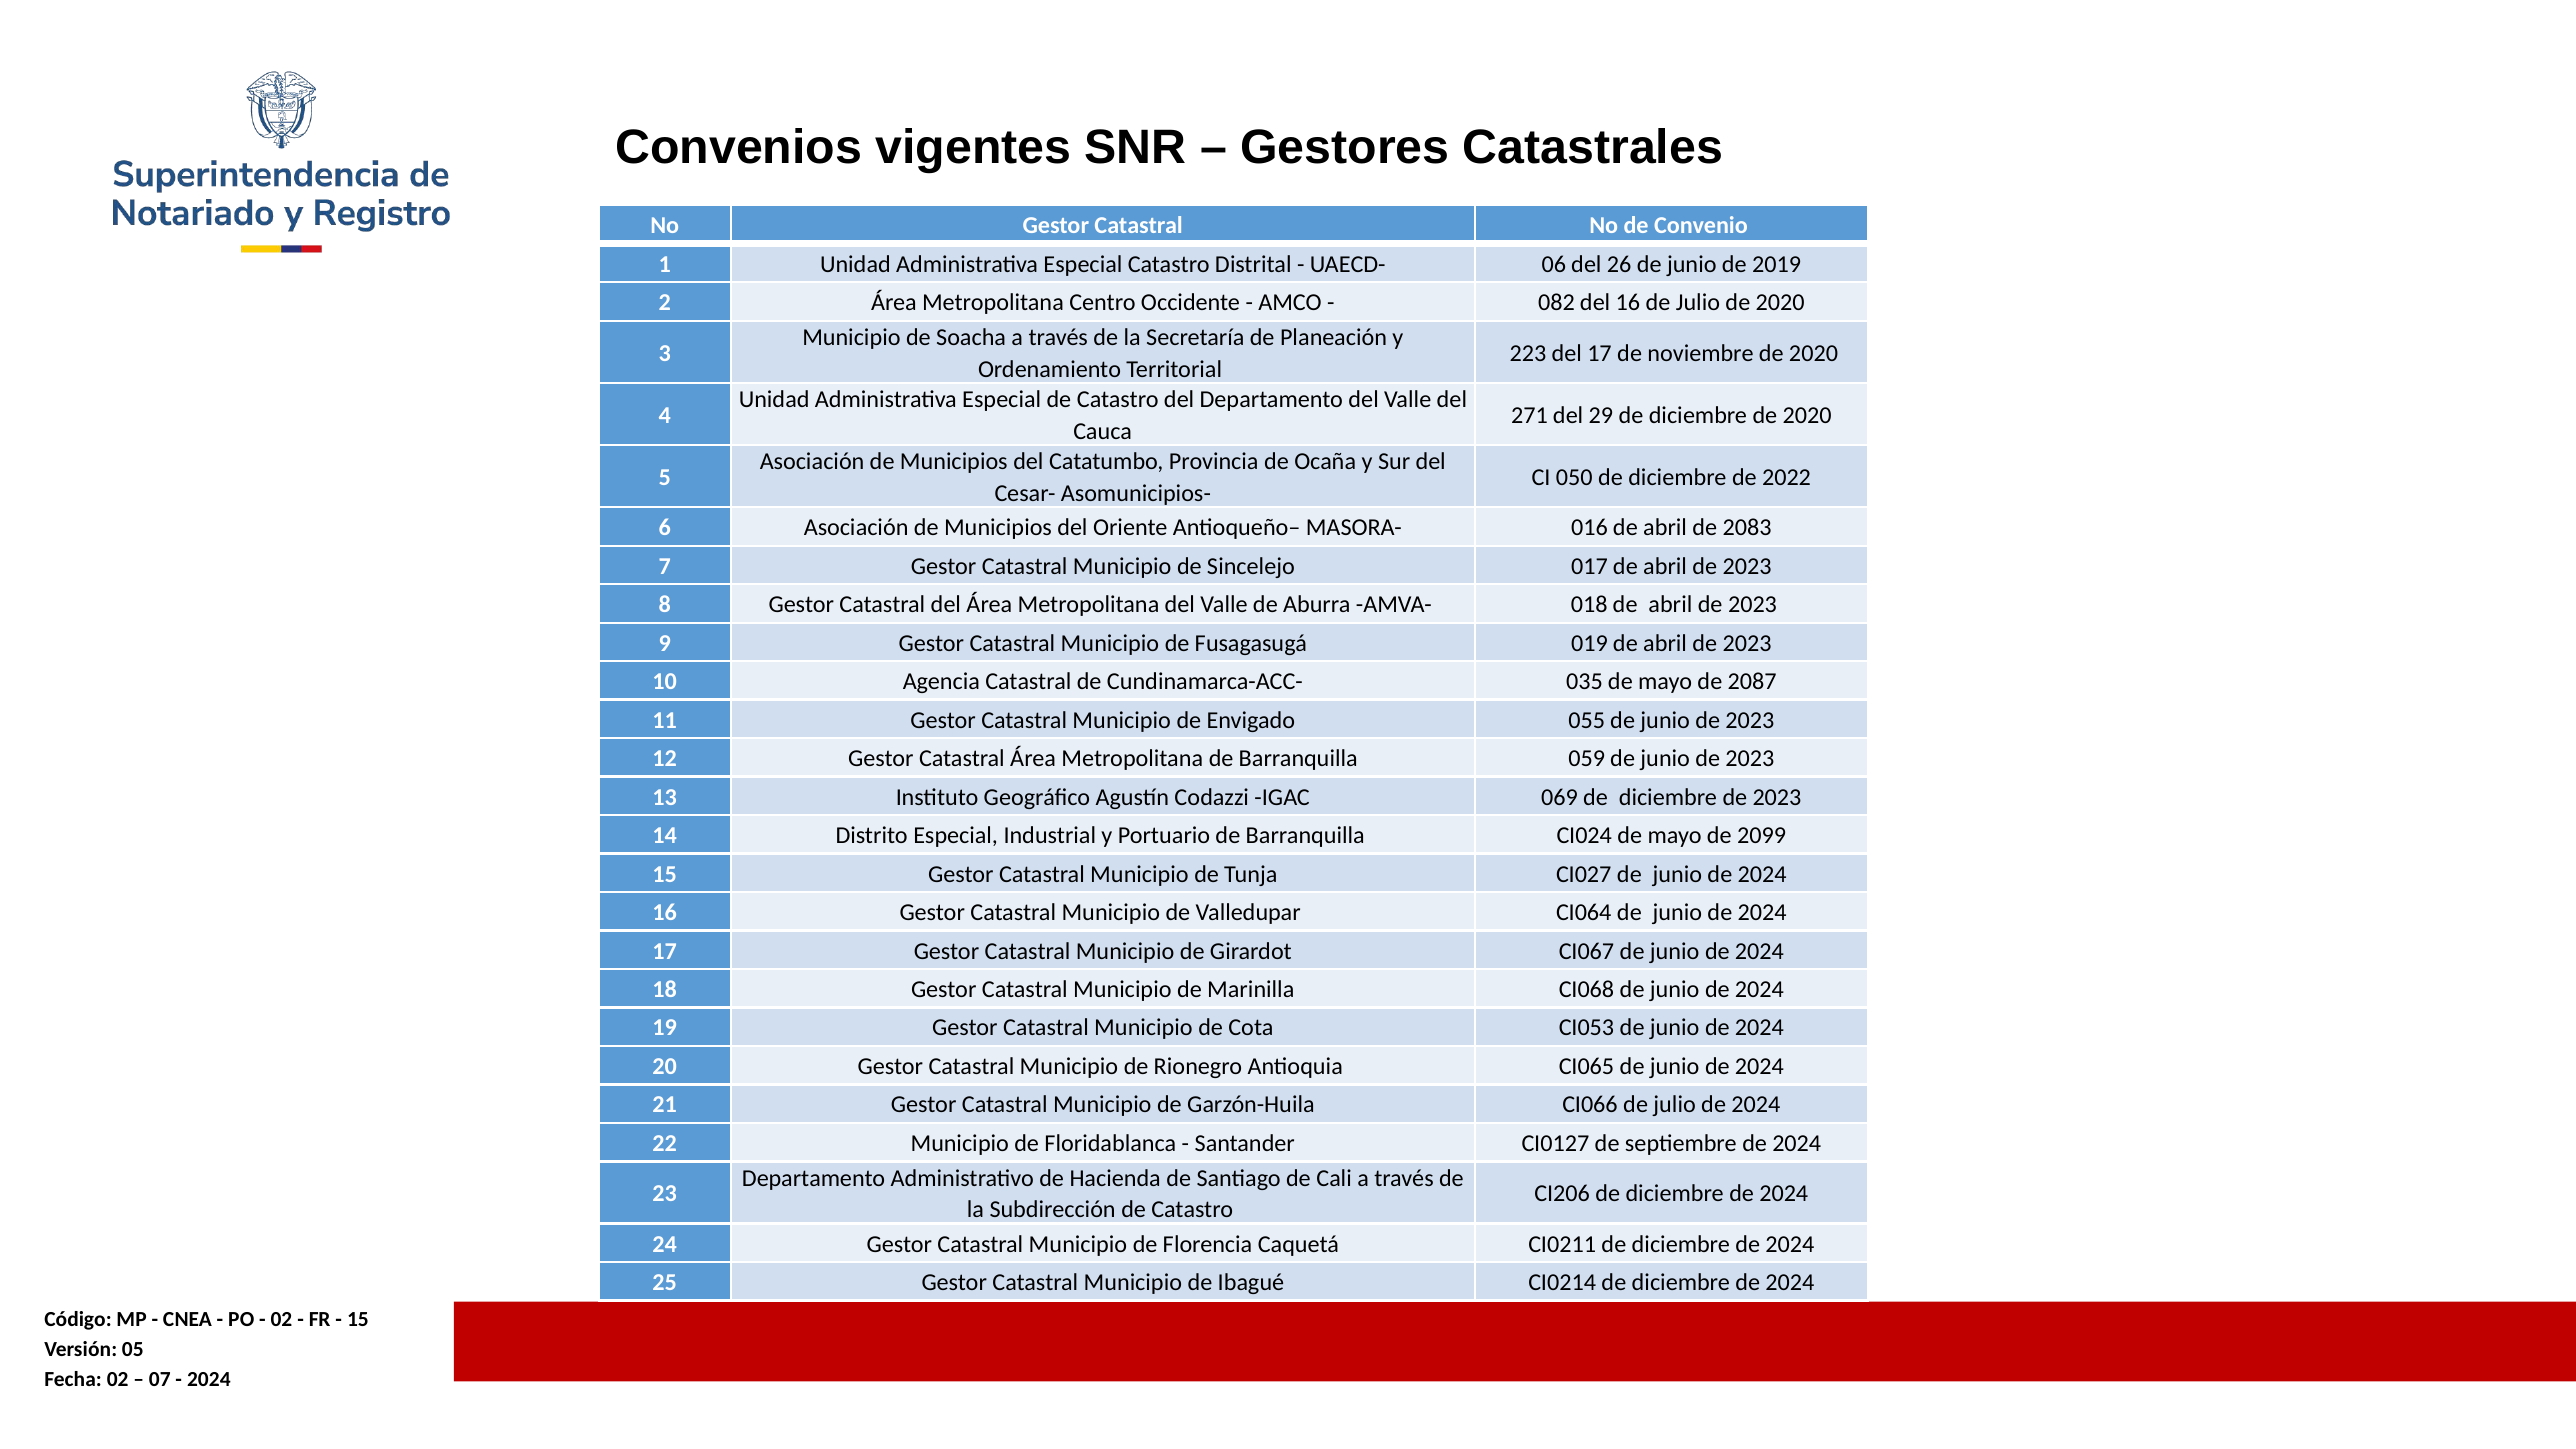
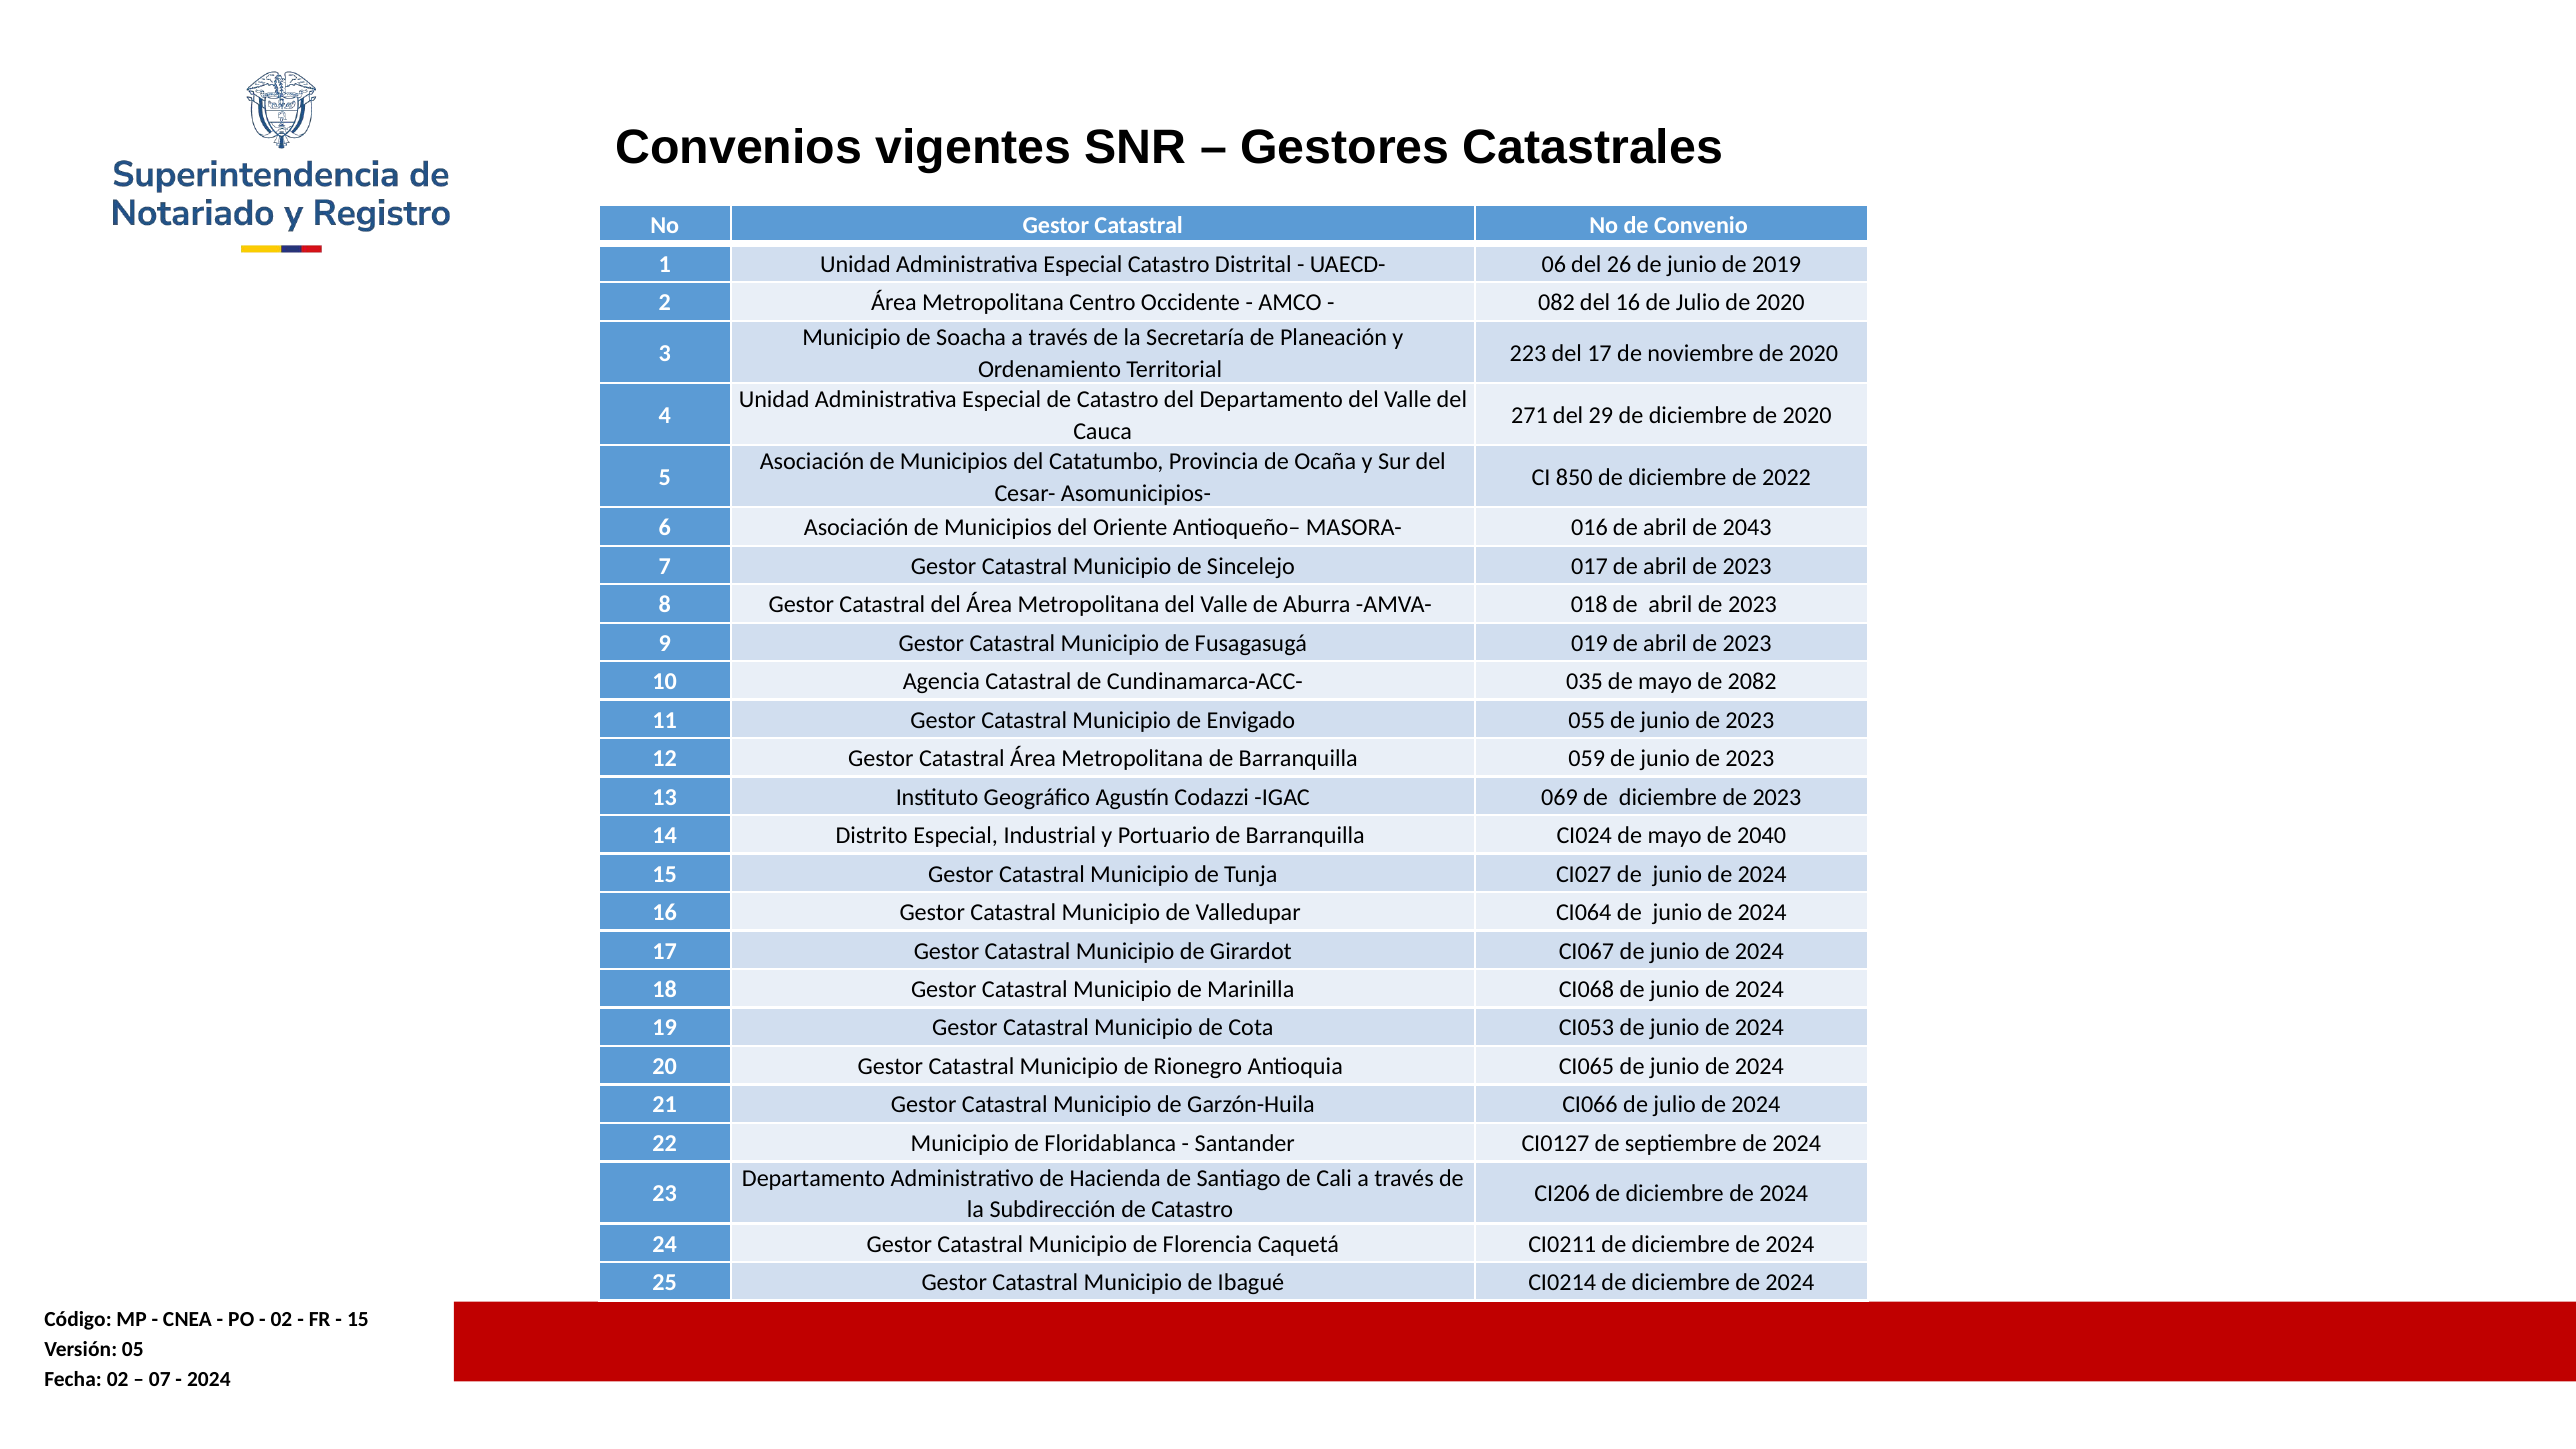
050: 050 -> 850
2083: 2083 -> 2043
2087: 2087 -> 2082
2099: 2099 -> 2040
